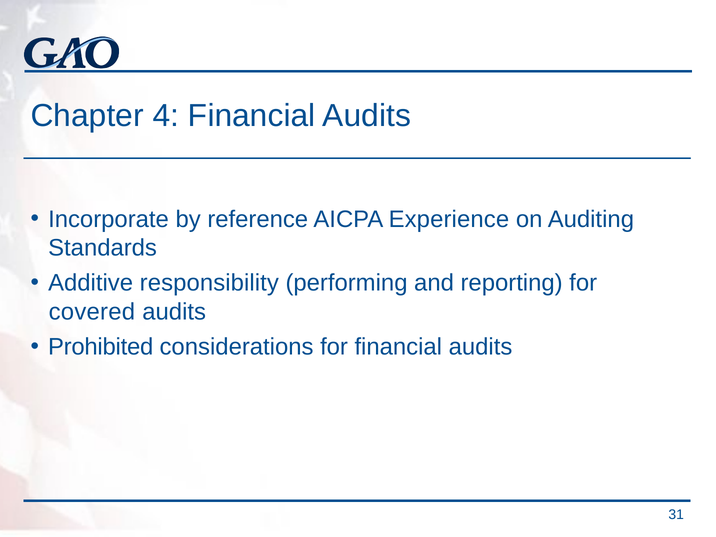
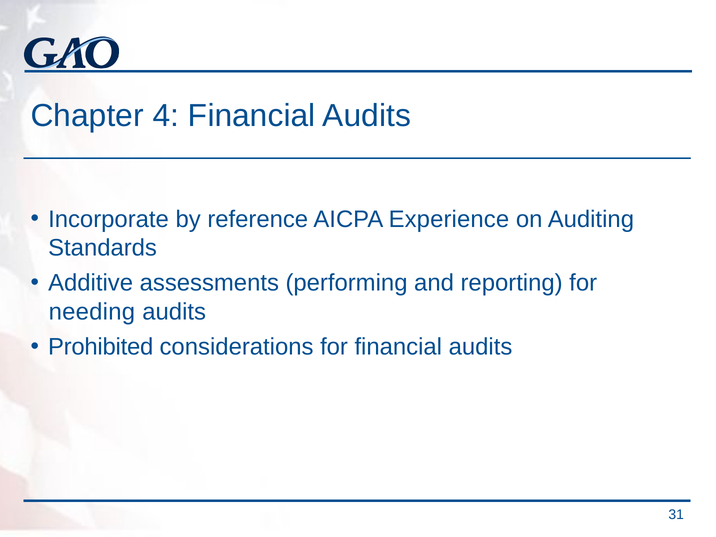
responsibility: responsibility -> assessments
covered: covered -> needing
